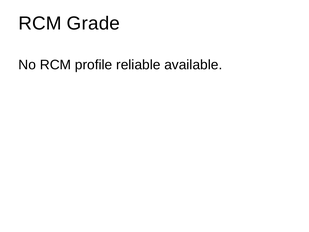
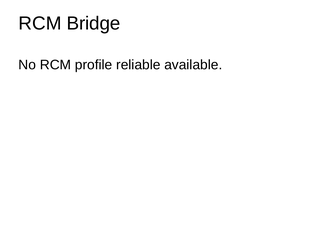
Grade: Grade -> Bridge
